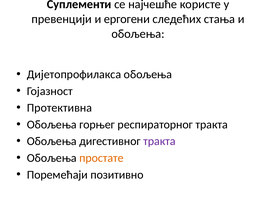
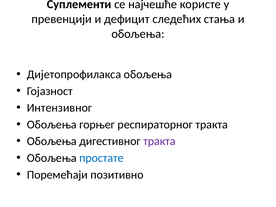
ергогени: ергогени -> дефицит
Протективна: Протективна -> Интензивног
простате colour: orange -> blue
